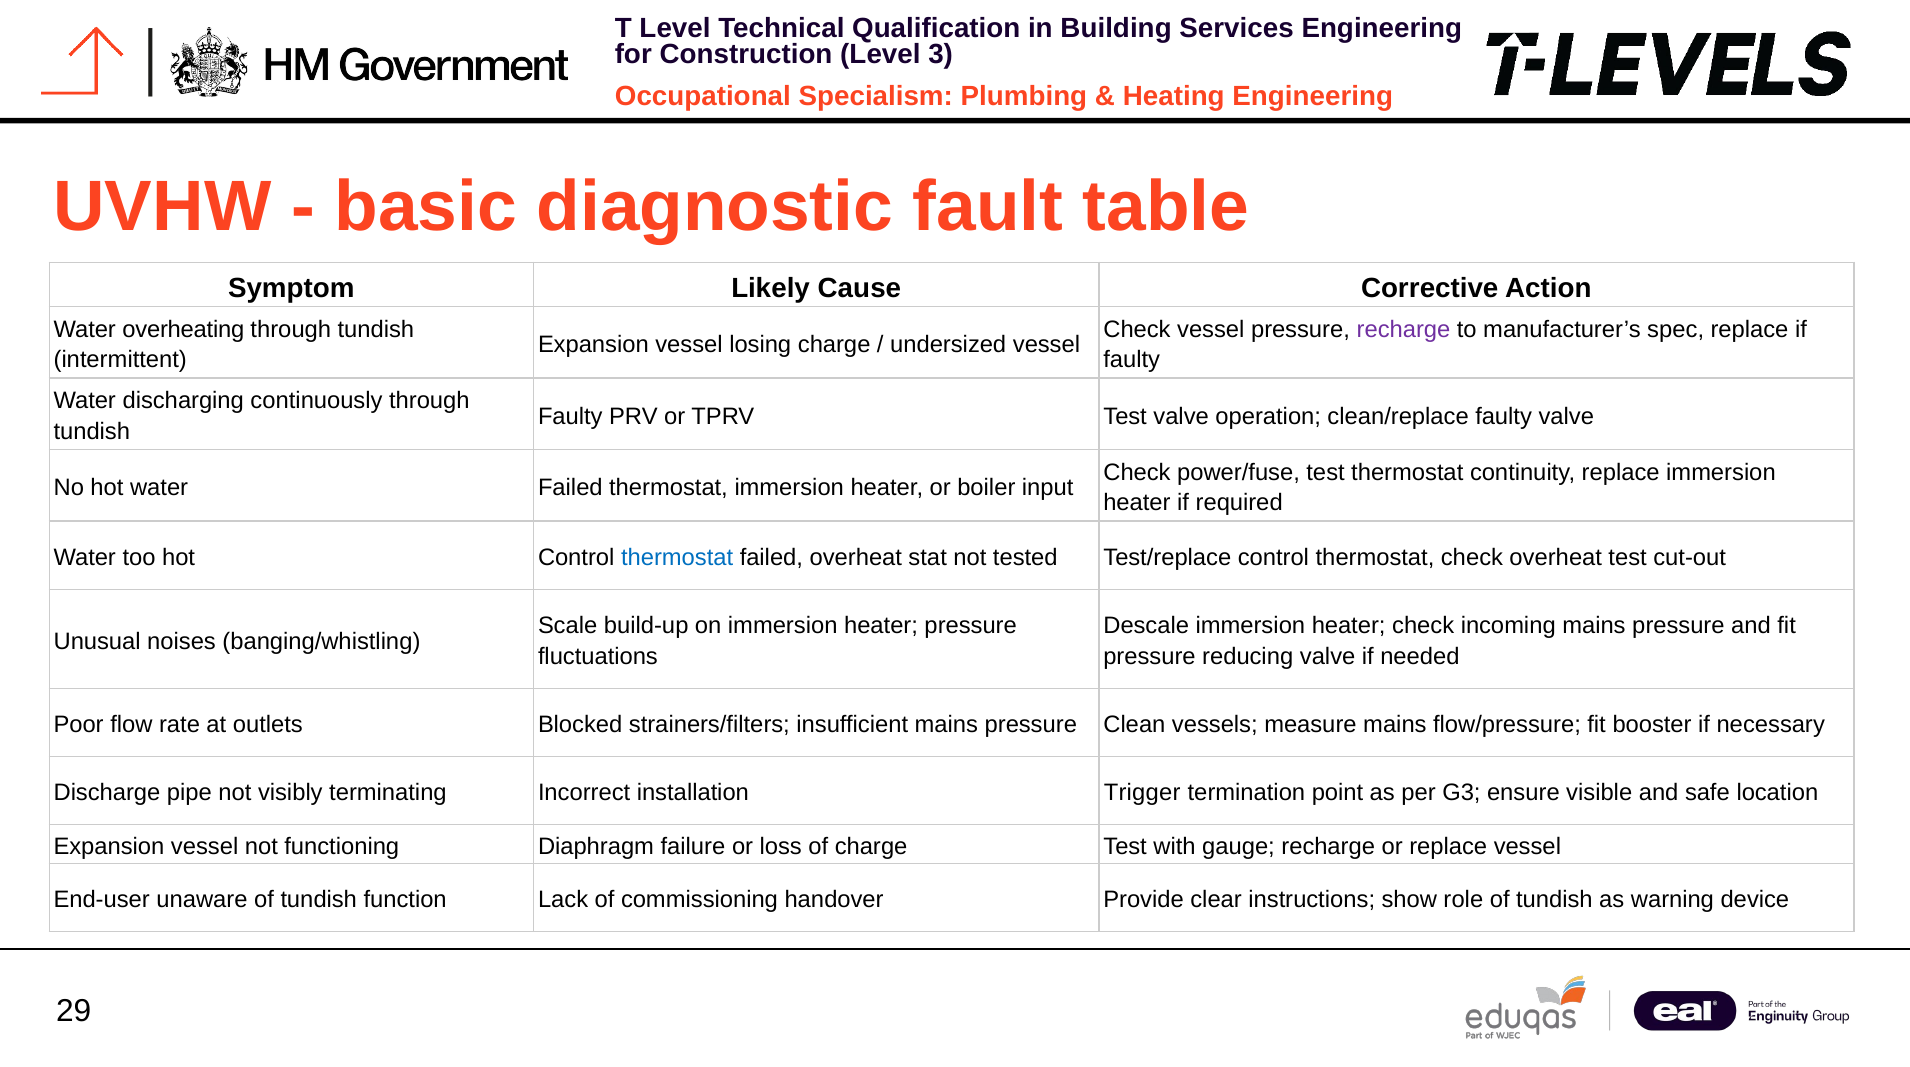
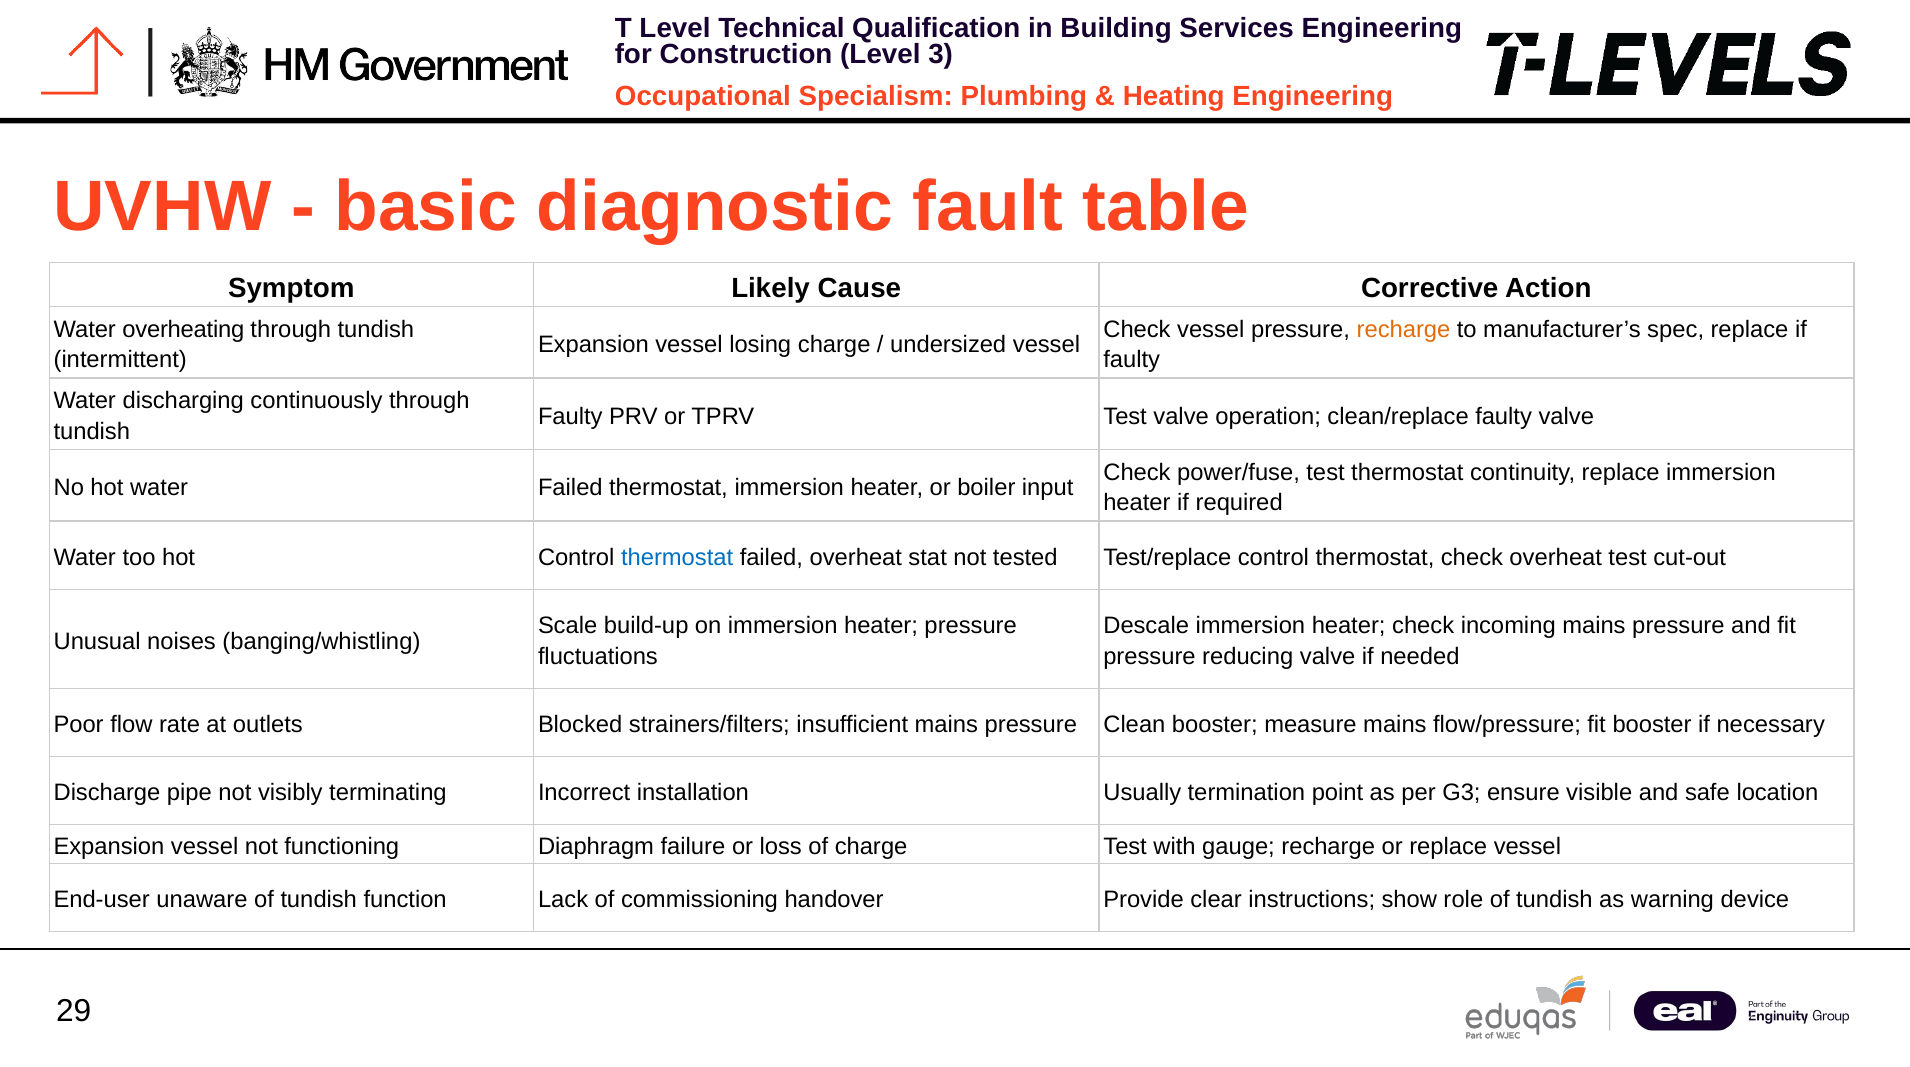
recharge at (1404, 330) colour: purple -> orange
Clean vessels: vessels -> booster
Trigger: Trigger -> Usually
